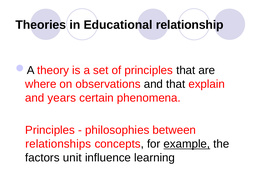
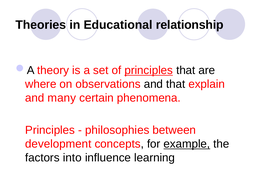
principles at (149, 70) underline: none -> present
years: years -> many
relationships: relationships -> development
unit: unit -> into
